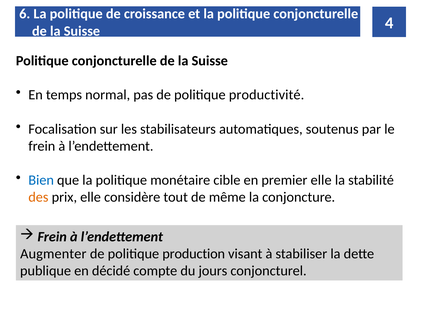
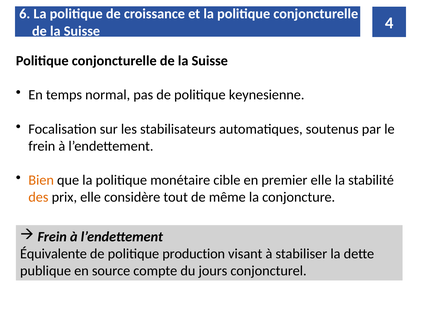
productivité: productivité -> keynesienne
Bien colour: blue -> orange
Augmenter: Augmenter -> Équivalente
décidé: décidé -> source
